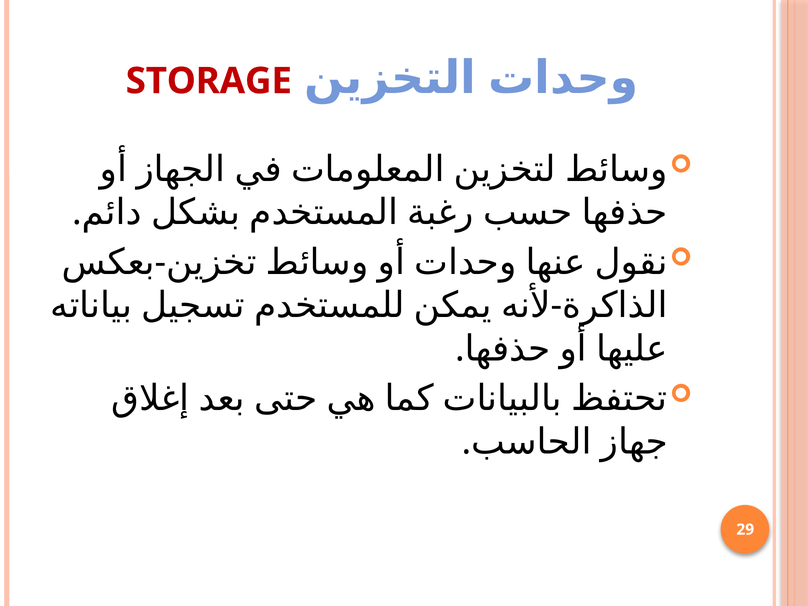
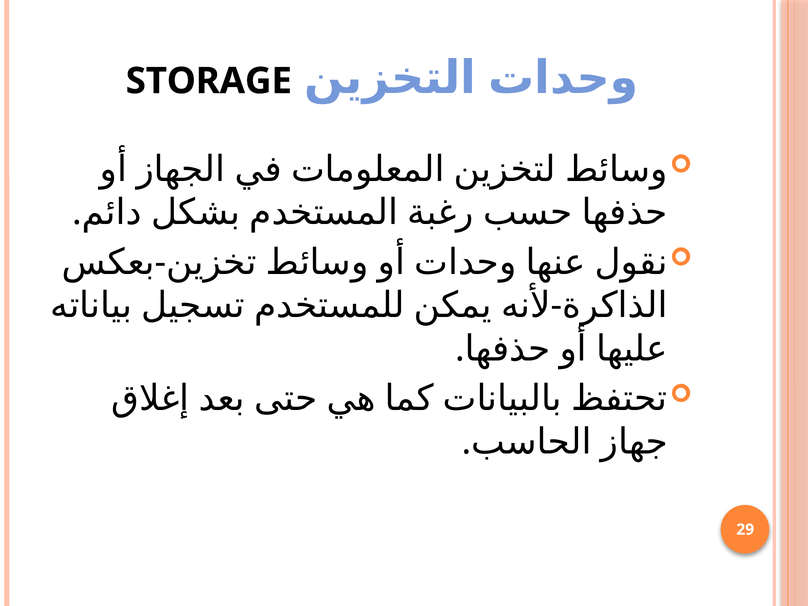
STORAGE colour: red -> black
